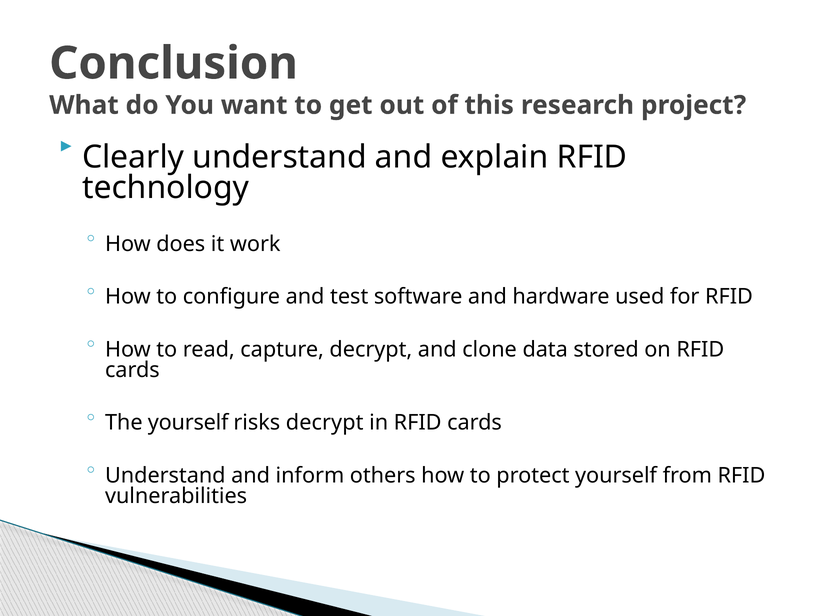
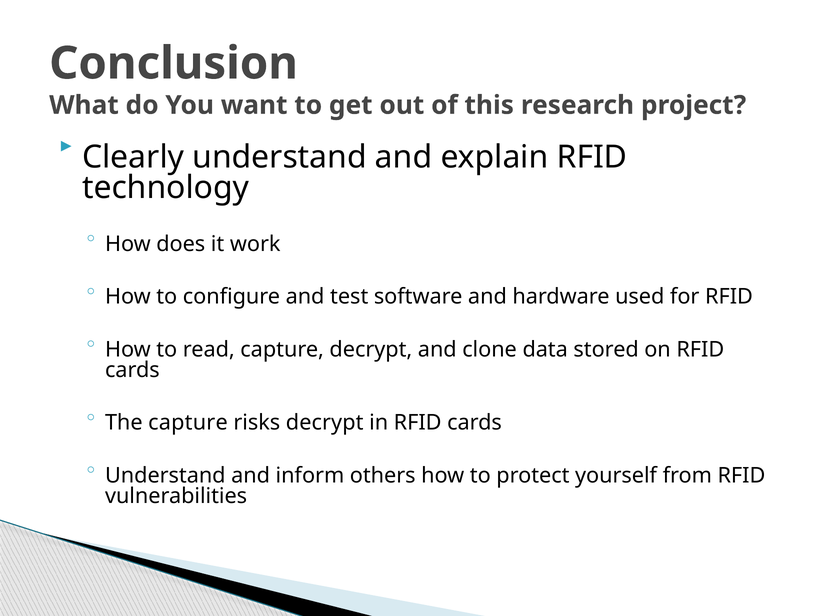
The yourself: yourself -> capture
